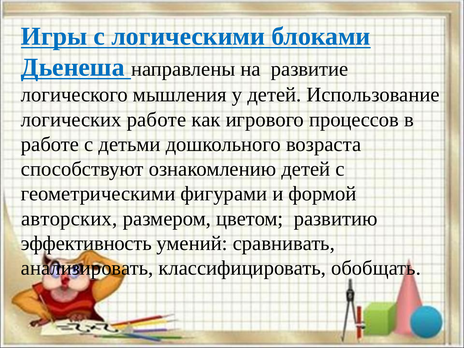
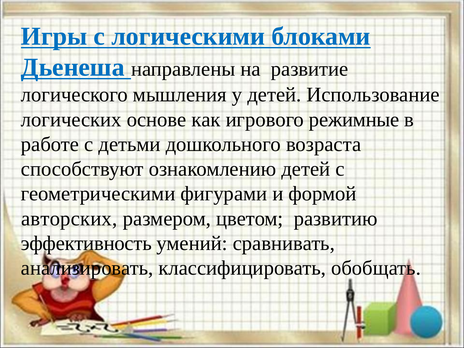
логических работе: работе -> основе
процессов: процессов -> режимные
